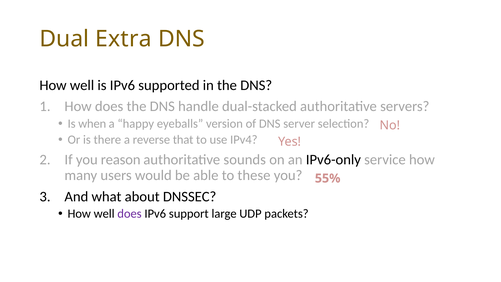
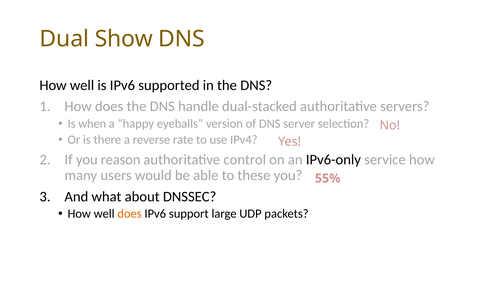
Extra: Extra -> Show
that: that -> rate
sounds: sounds -> control
does at (129, 214) colour: purple -> orange
